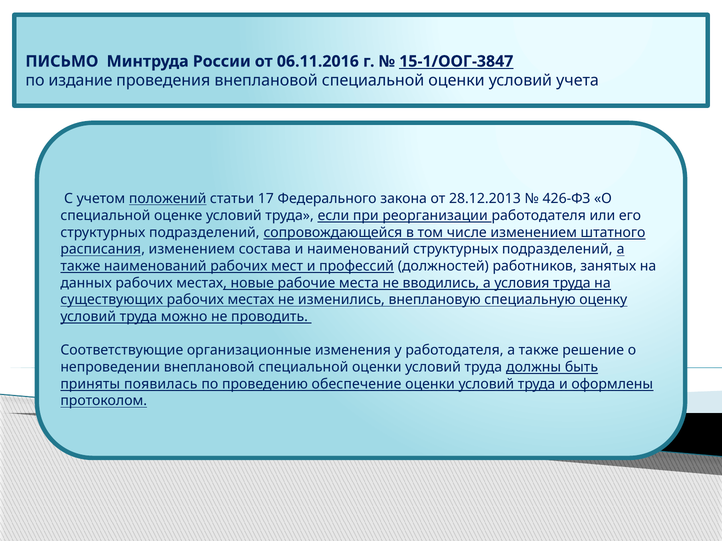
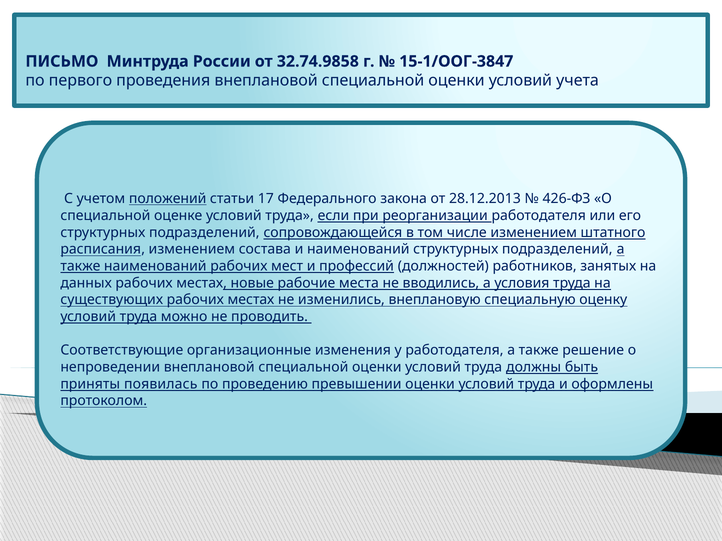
06.11.2016: 06.11.2016 -> 32.74.9858
15-1/ООГ-3847 underline: present -> none
издание: издание -> первого
обеспечение: обеспечение -> превышении
